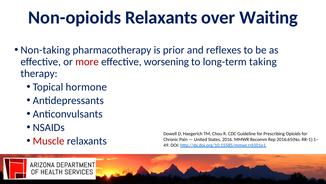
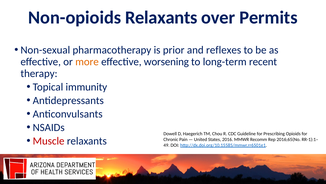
Waiting: Waiting -> Permits
Non-taking: Non-taking -> Non-sexual
more colour: red -> orange
taking: taking -> recent
hormone: hormone -> immunity
